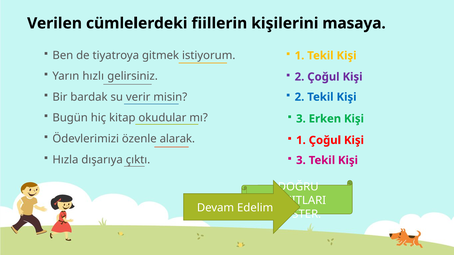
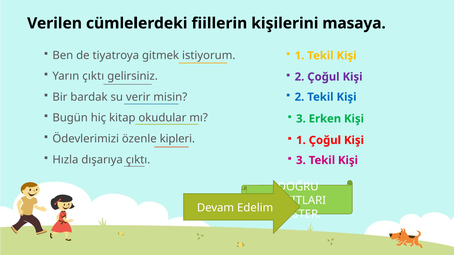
Yarın hızlı: hızlı -> çıktı
alarak: alarak -> kipleri
